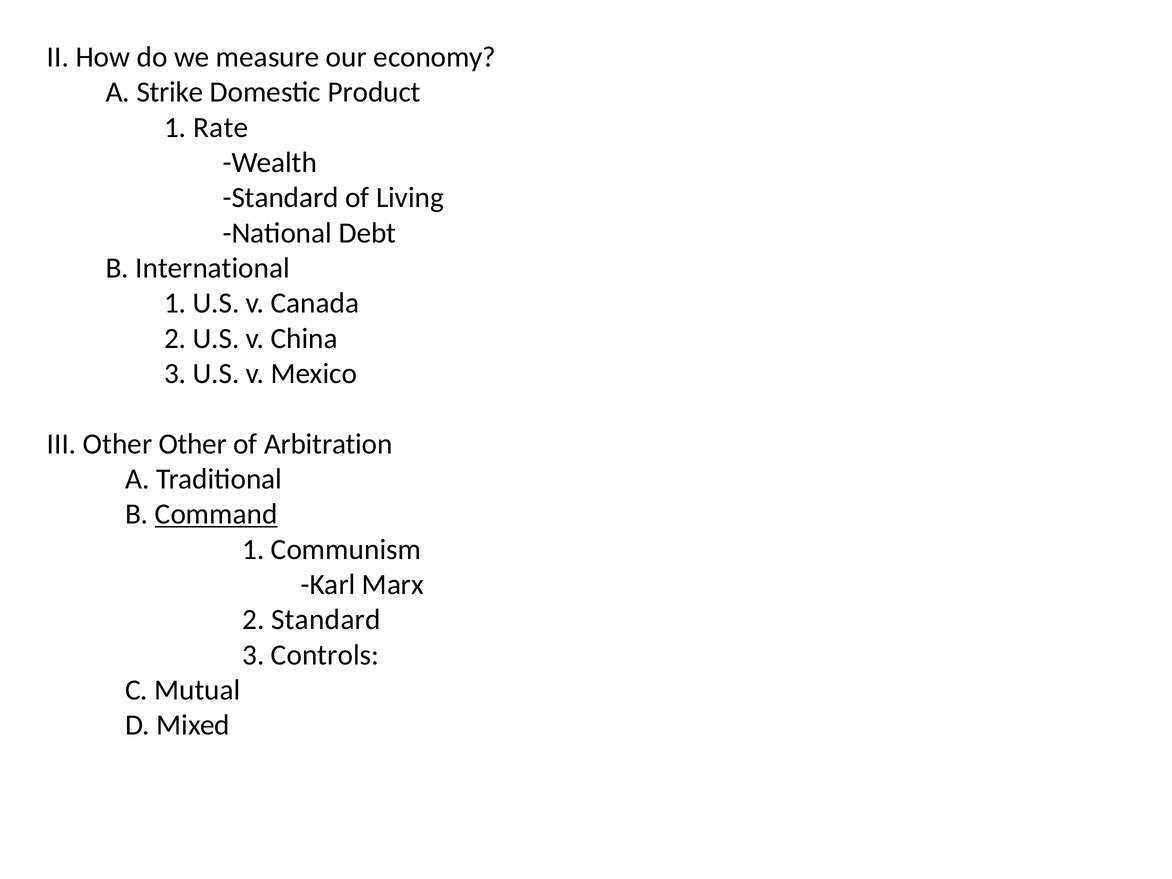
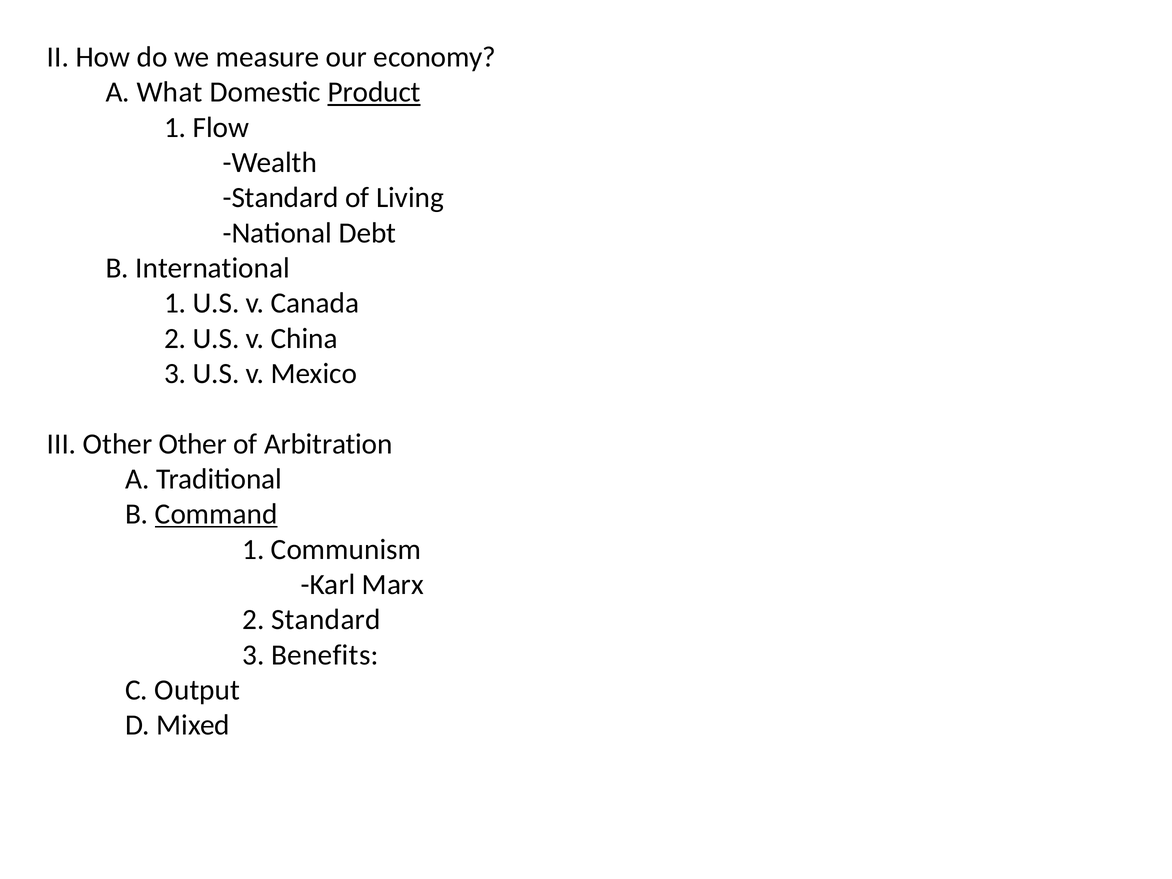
Strike: Strike -> What
Product underline: none -> present
Rate: Rate -> Flow
Controls: Controls -> Benefits
Mutual: Mutual -> Output
